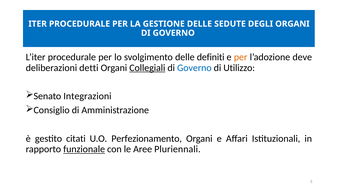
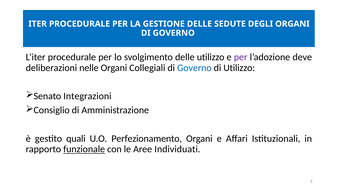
delle definiti: definiti -> utilizzo
per at (241, 57) colour: orange -> purple
detti: detti -> nelle
Collegiali underline: present -> none
citati: citati -> quali
Pluriennali: Pluriennali -> Individuati
